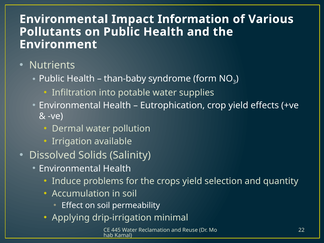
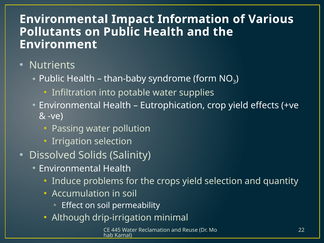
Dermal: Dermal -> Passing
Irrigation available: available -> selection
Applying: Applying -> Although
